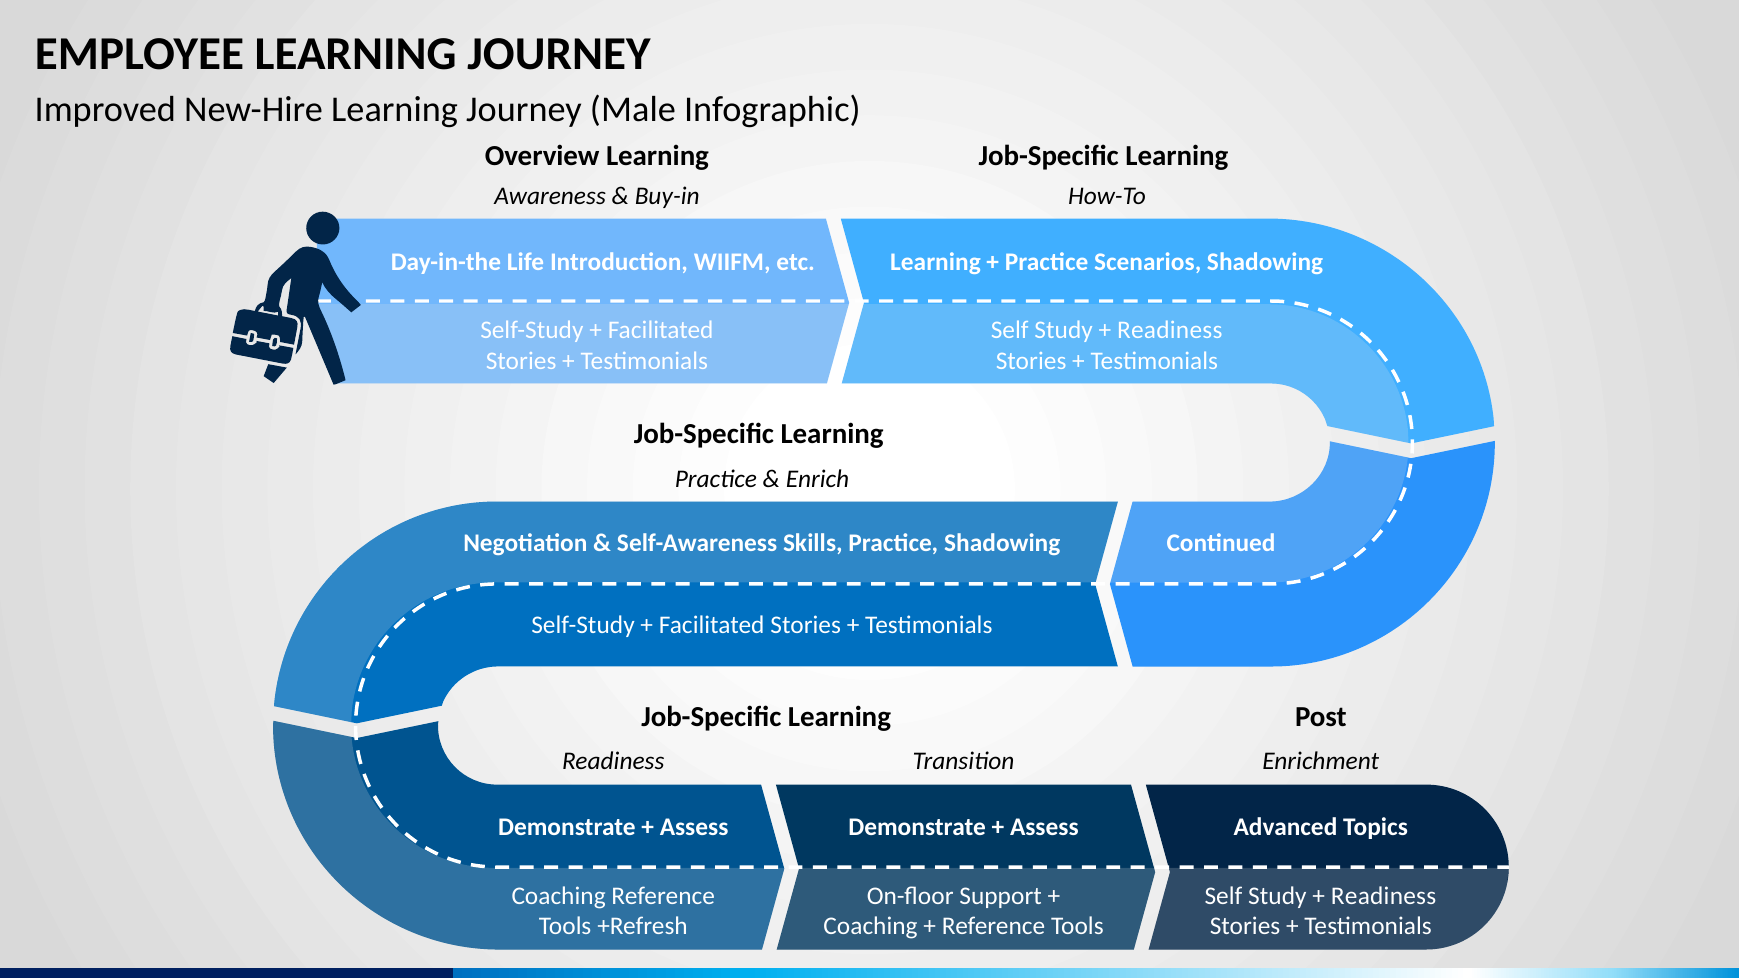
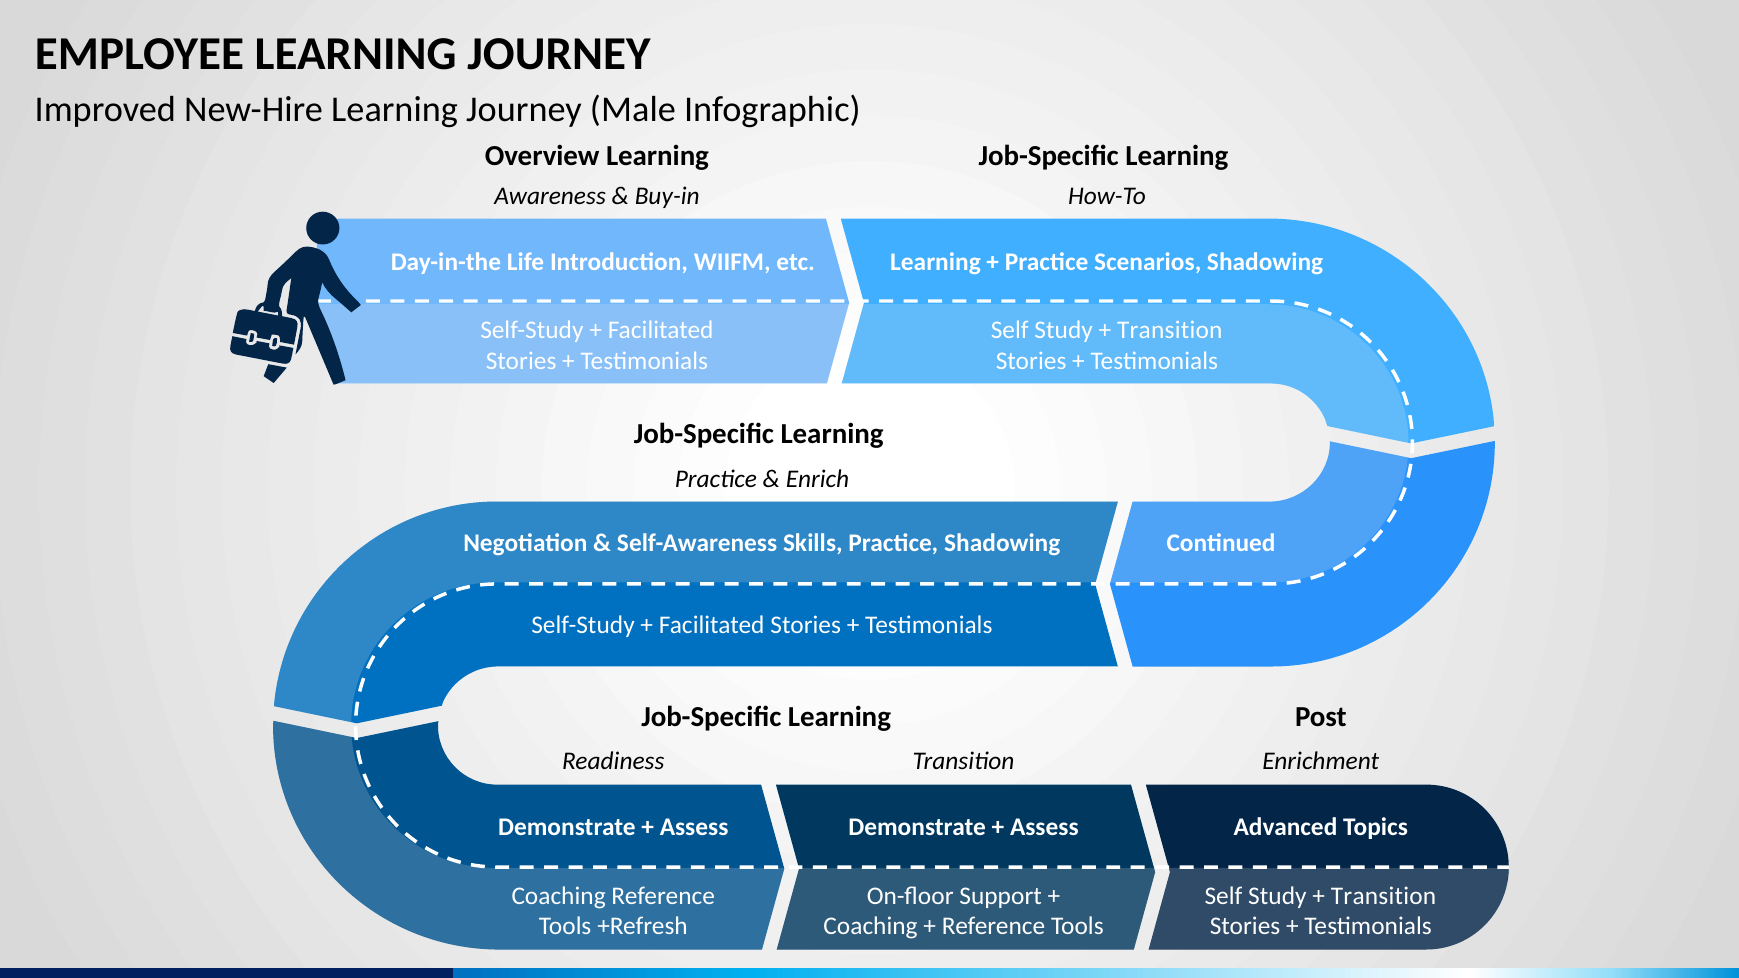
Readiness at (1170, 330): Readiness -> Transition
Readiness at (1384, 896): Readiness -> Transition
